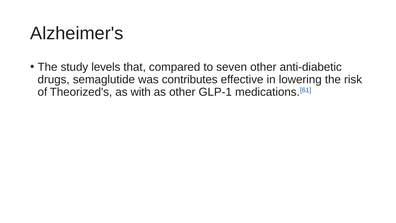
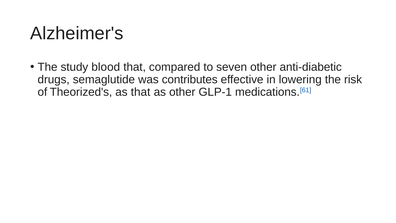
levels: levels -> blood
as with: with -> that
